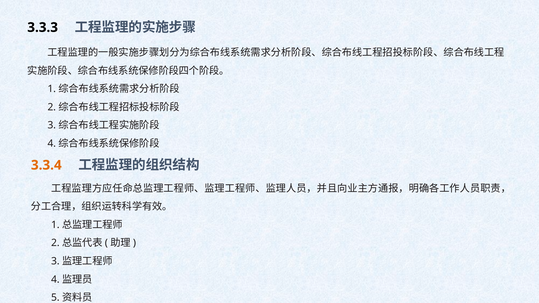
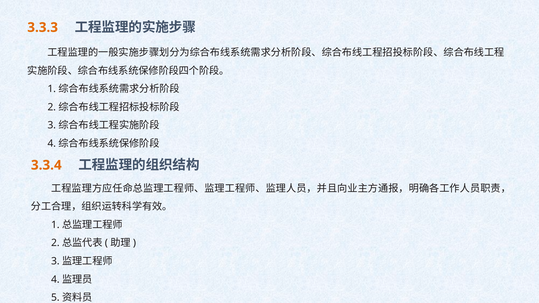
3.3.3 colour: black -> orange
